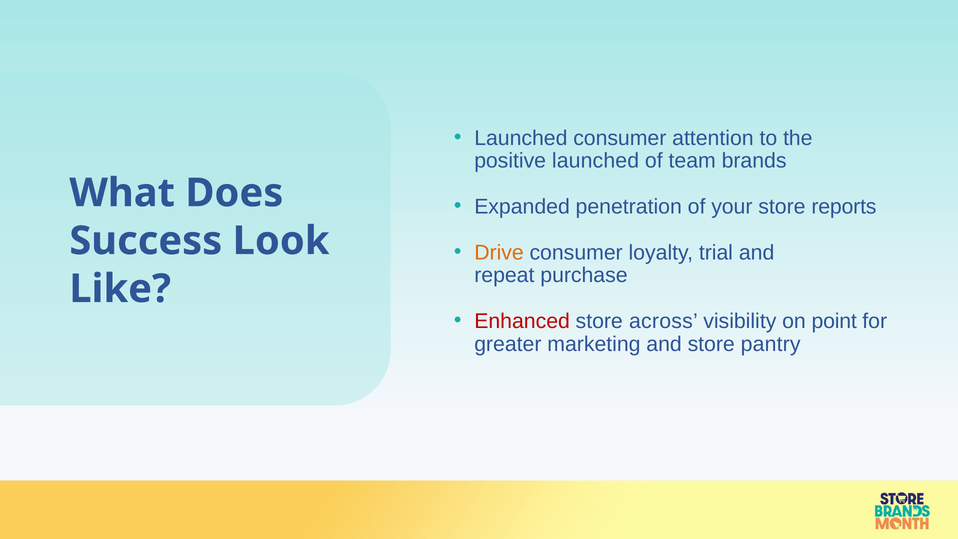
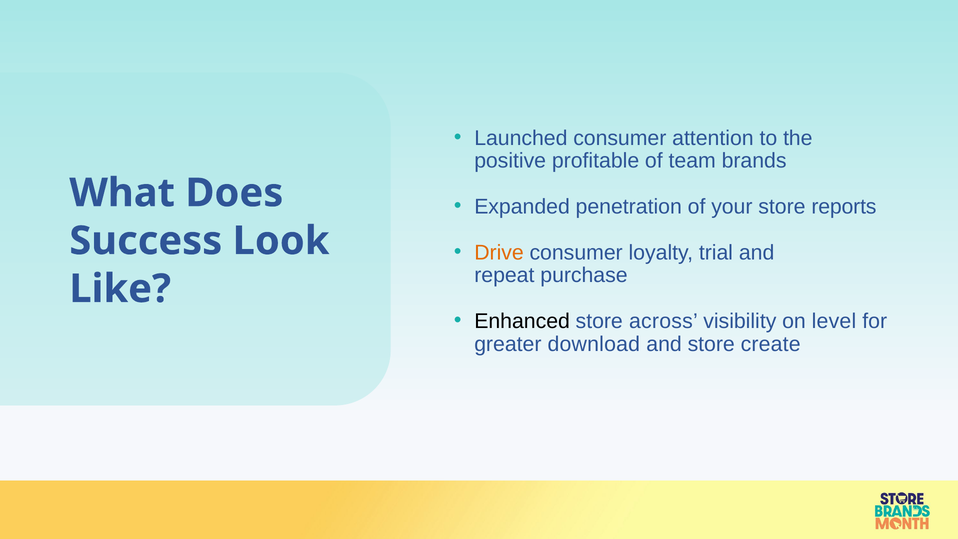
positive launched: launched -> profitable
Enhanced colour: red -> black
point: point -> level
marketing: marketing -> download
pantry: pantry -> create
